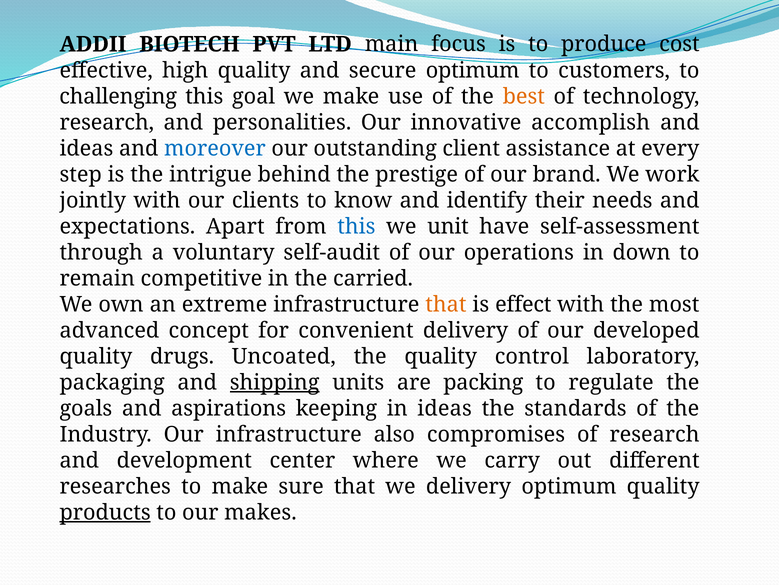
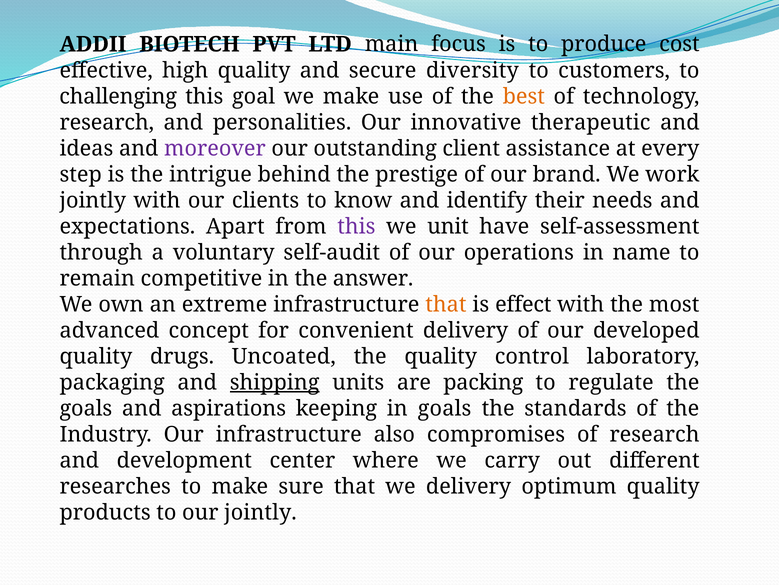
secure optimum: optimum -> diversity
accomplish: accomplish -> therapeutic
moreover colour: blue -> purple
this at (356, 226) colour: blue -> purple
down: down -> name
carried: carried -> answer
in ideas: ideas -> goals
products underline: present -> none
our makes: makes -> jointly
